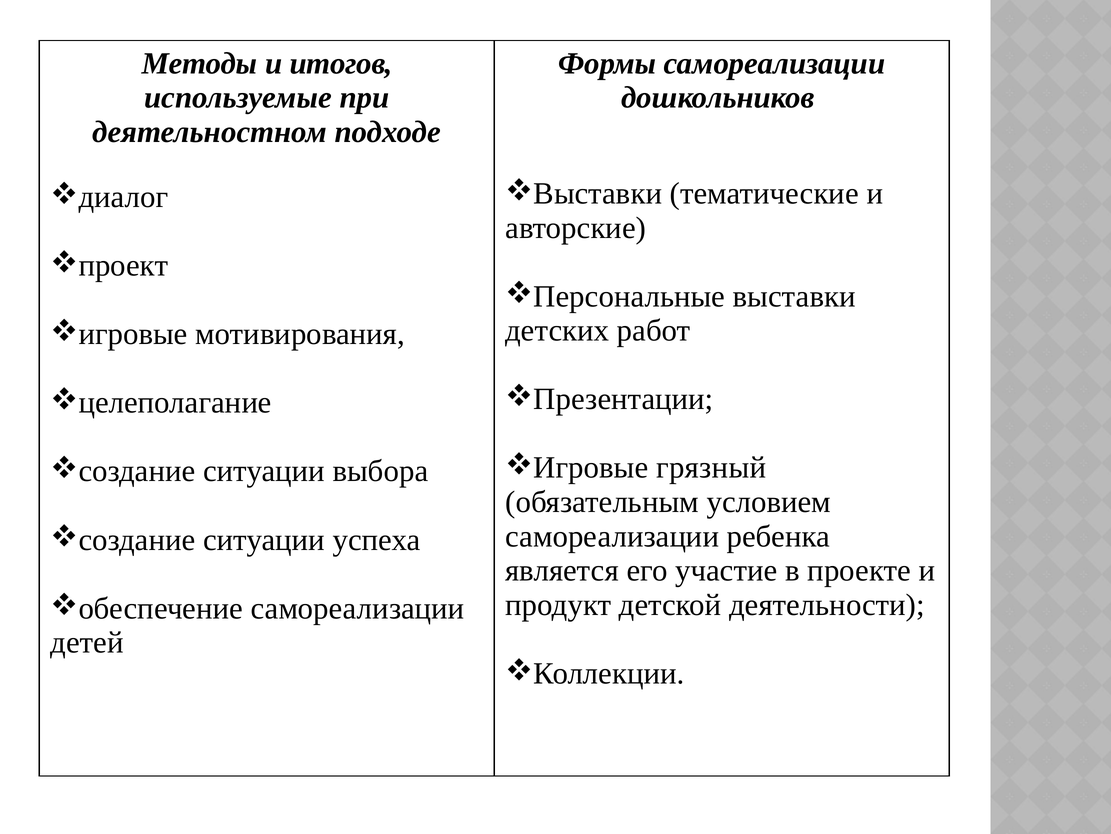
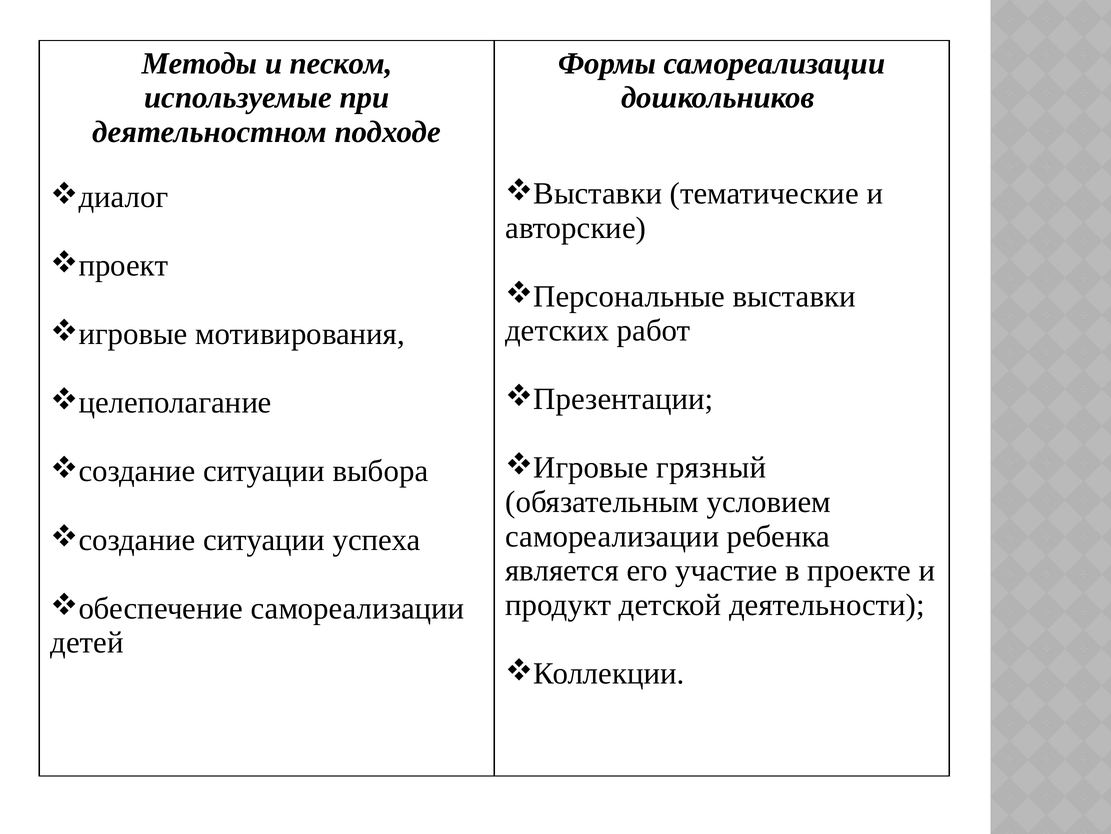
итогов: итогов -> песком
